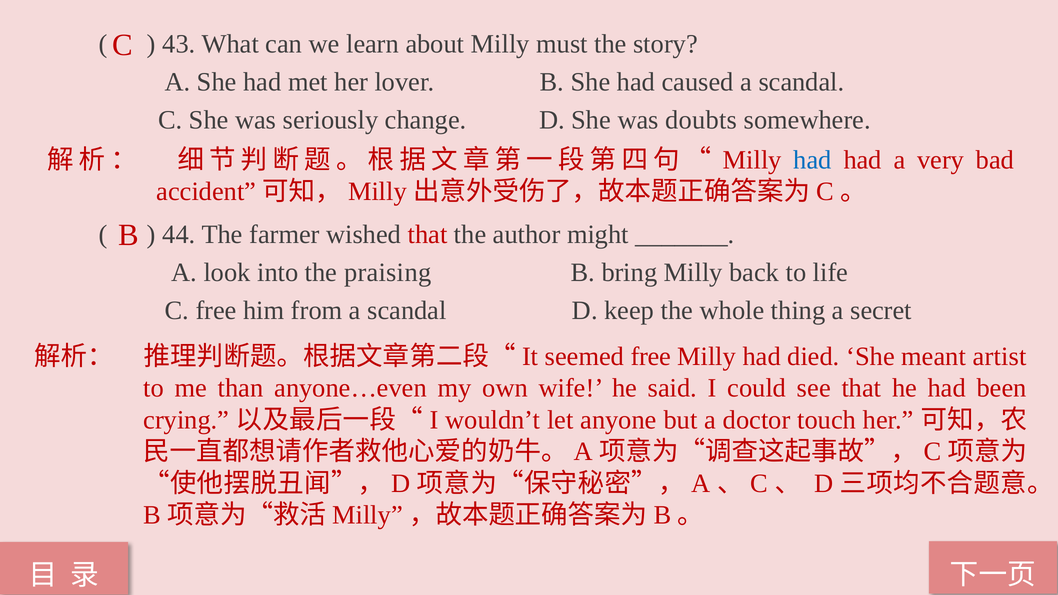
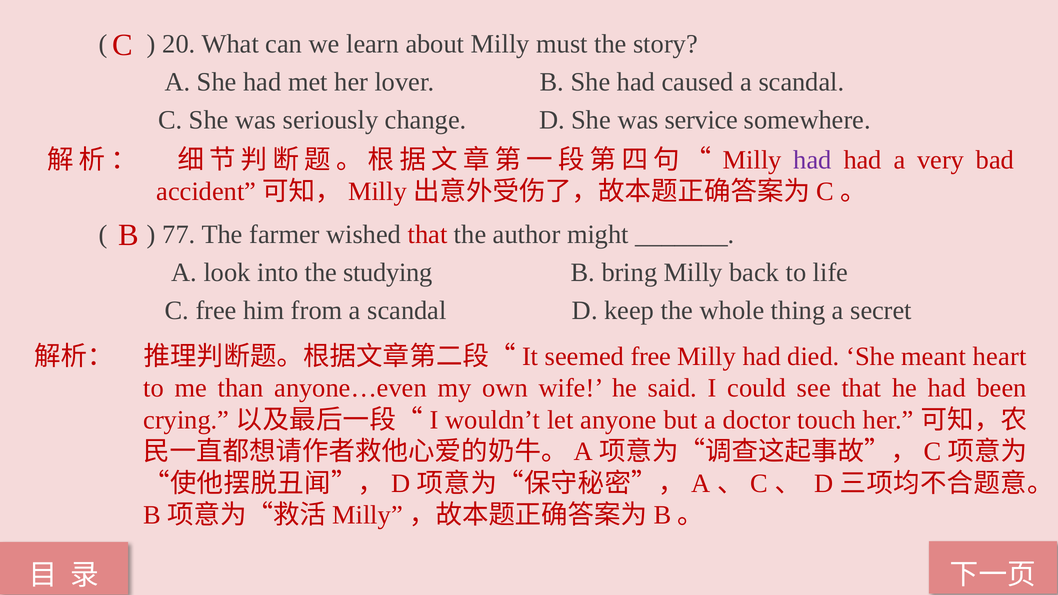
43: 43 -> 20
doubts: doubts -> service
had at (813, 160) colour: blue -> purple
44: 44 -> 77
praising: praising -> studying
artist: artist -> heart
